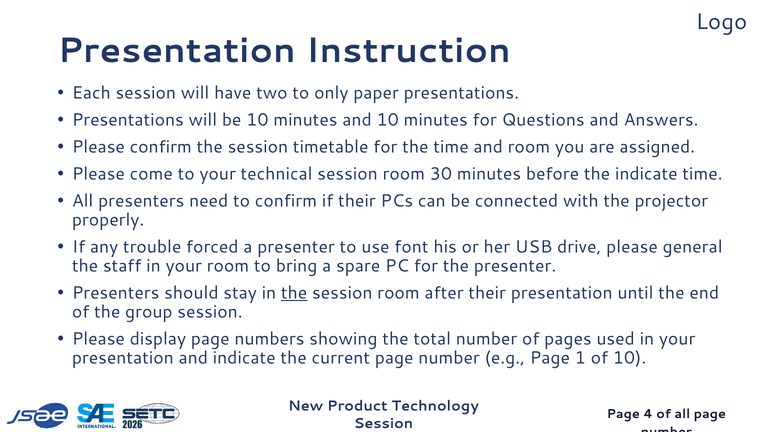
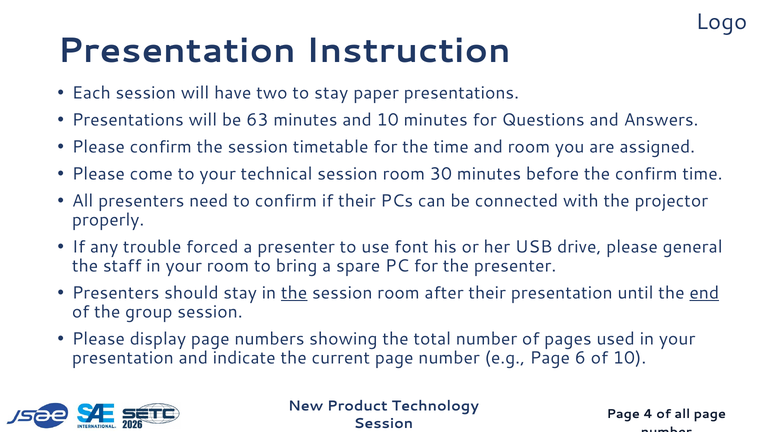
to only: only -> stay
be 10: 10 -> 63
the indicate: indicate -> confirm
end underline: none -> present
1: 1 -> 6
